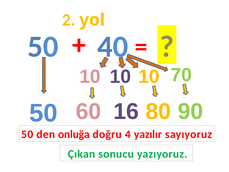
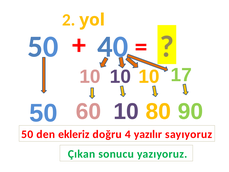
70: 70 -> 17
60 16: 16 -> 10
onluğa: onluğa -> ekleriz
